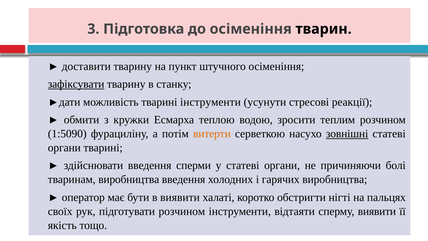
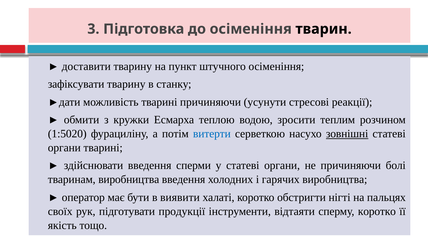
зафіксувати underline: present -> none
тварині інструменти: інструменти -> причиняючи
1:5090: 1:5090 -> 1:5020
витерти colour: orange -> blue
підготувати розчином: розчином -> продукції
сперму виявити: виявити -> коротко
